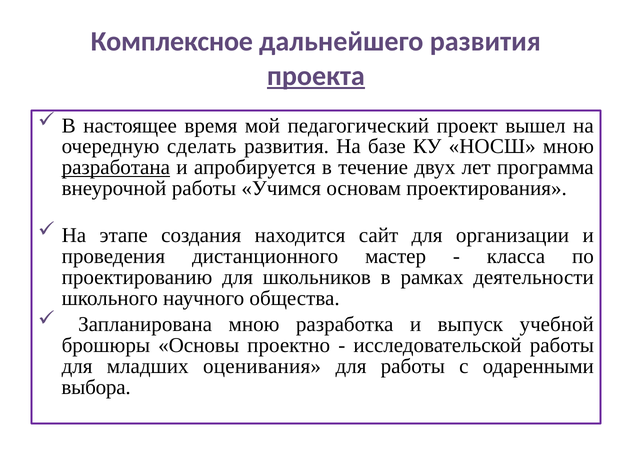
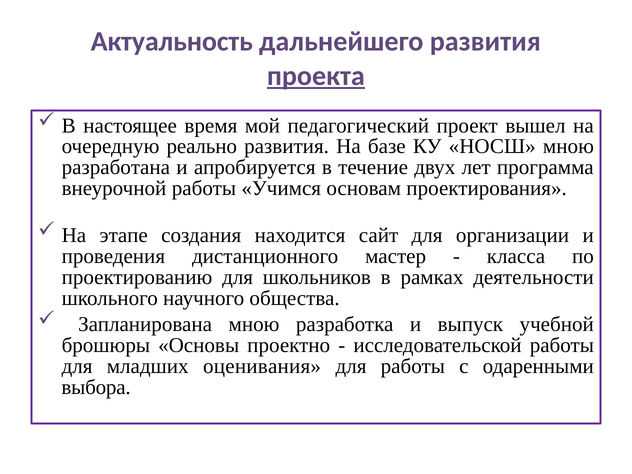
Комплексное: Комплексное -> Актуальность
сделать: сделать -> реально
разработана underline: present -> none
